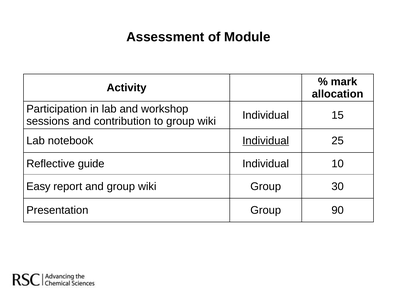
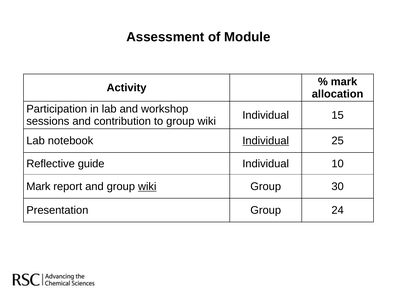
Easy at (38, 186): Easy -> Mark
wiki at (147, 186) underline: none -> present
90: 90 -> 24
